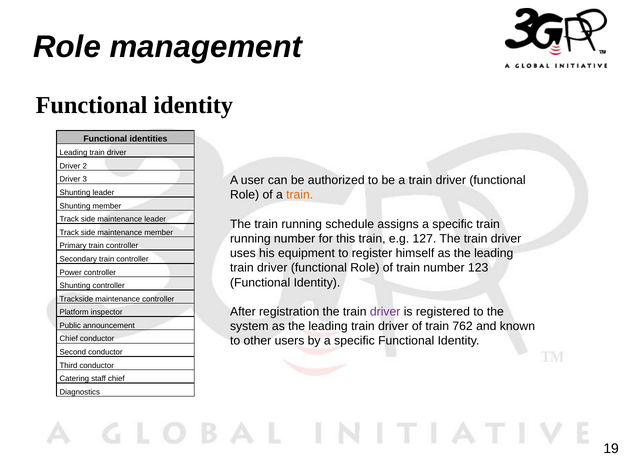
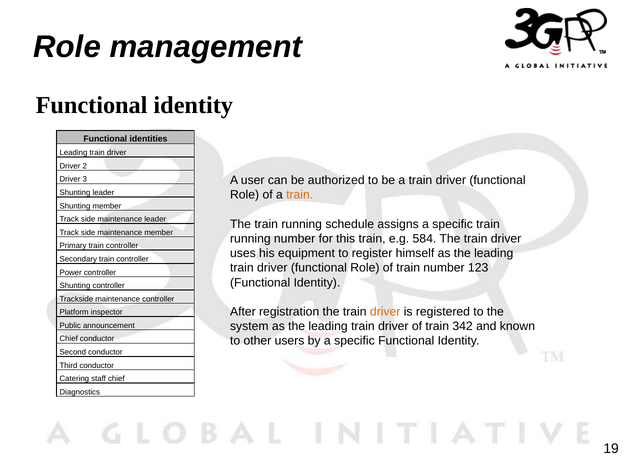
127: 127 -> 584
driver at (385, 312) colour: purple -> orange
762: 762 -> 342
